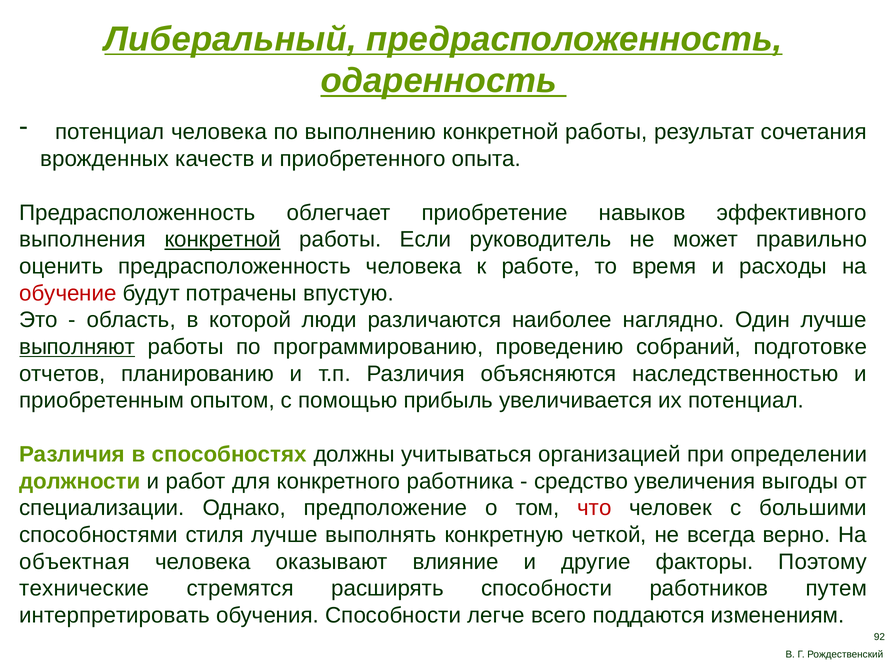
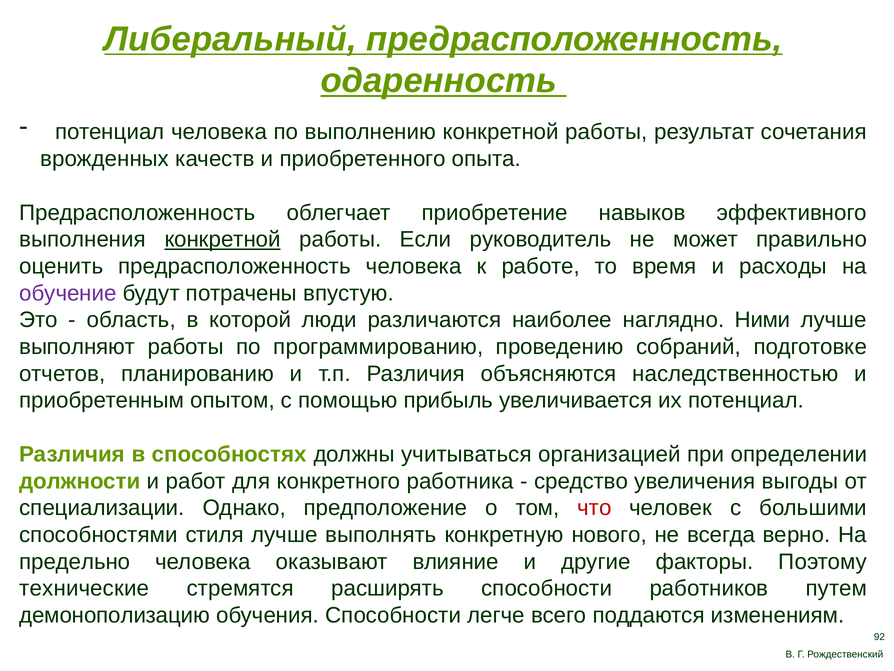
обучение colour: red -> purple
Один: Один -> Ними
выполняют underline: present -> none
четкой: четкой -> нового
объектная: объектная -> предельно
интерпретировать: интерпретировать -> демонополизацию
